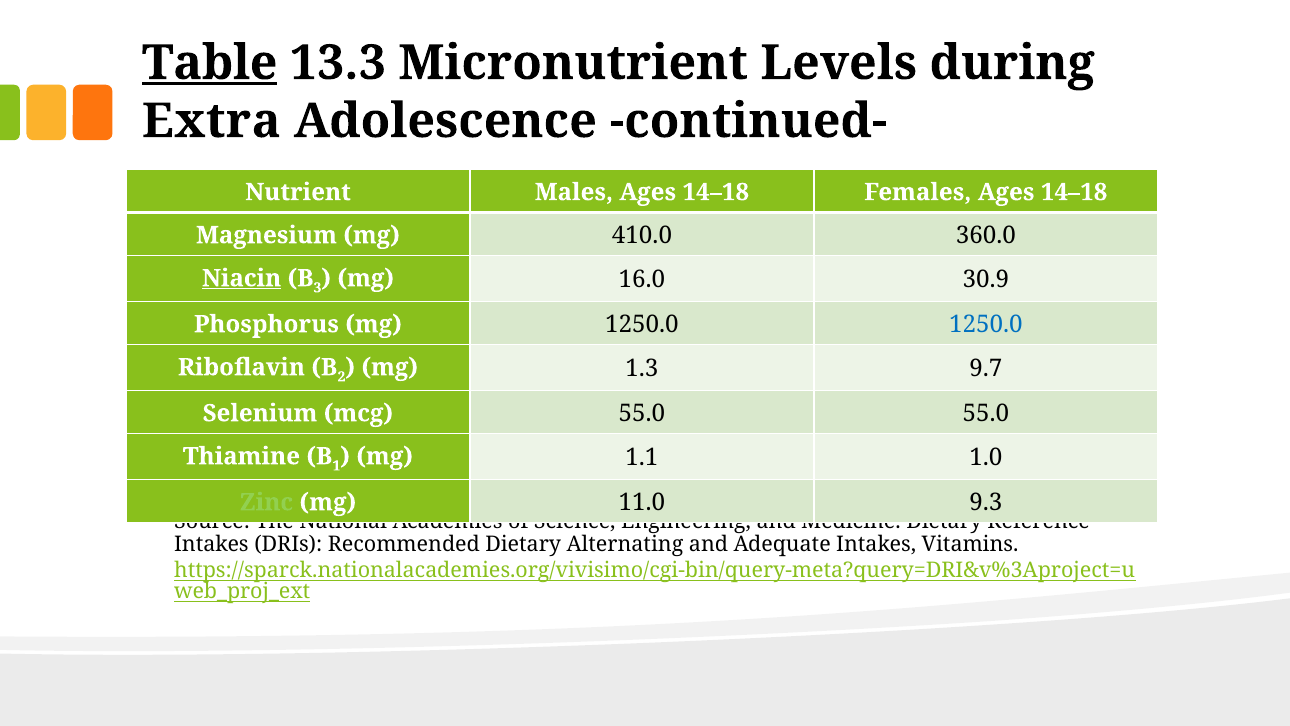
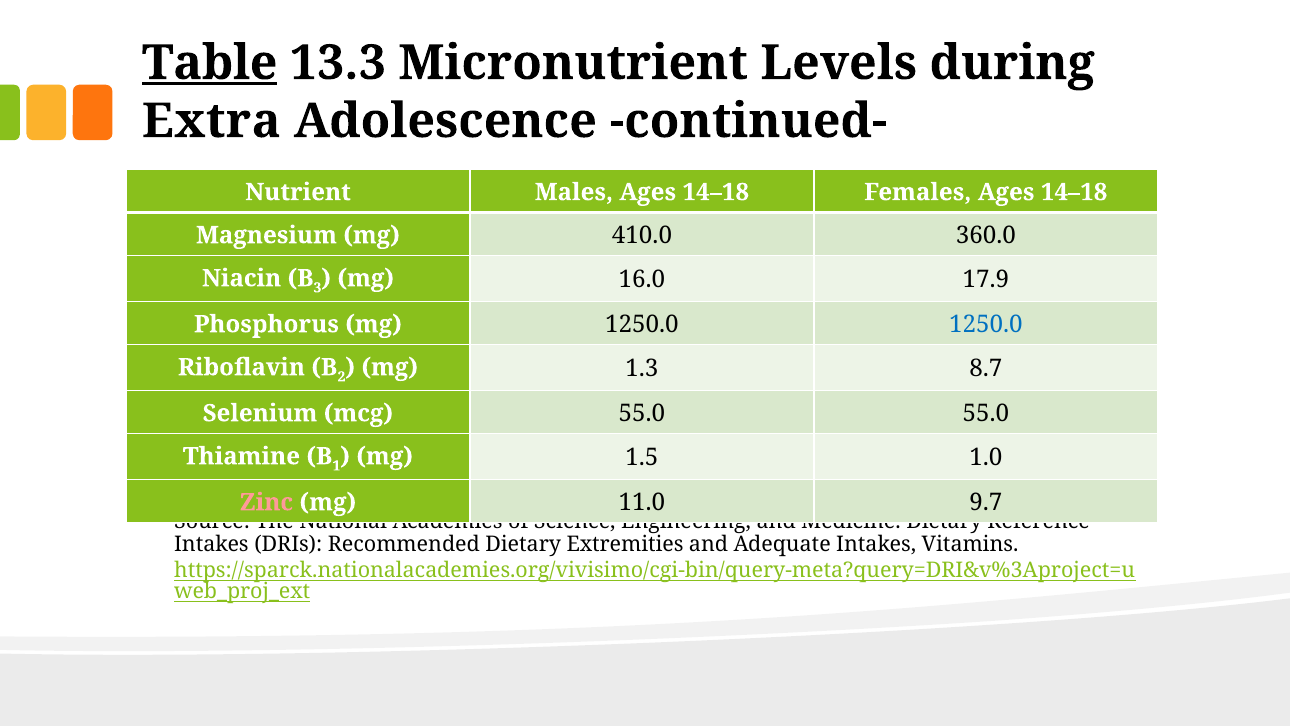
Niacin underline: present -> none
30.9: 30.9 -> 17.9
9.7: 9.7 -> 8.7
1.1: 1.1 -> 1.5
Zinc colour: light green -> pink
9.3: 9.3 -> 9.7
Alternating: Alternating -> Extremities
